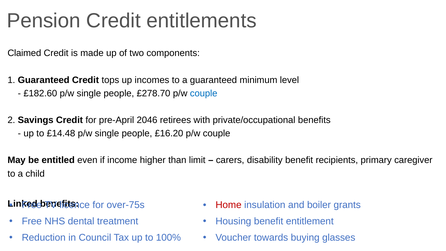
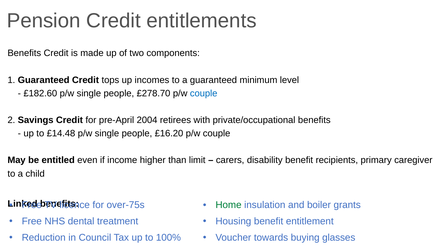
Claimed at (24, 53): Claimed -> Benefits
2046: 2046 -> 2004
Home colour: red -> green
